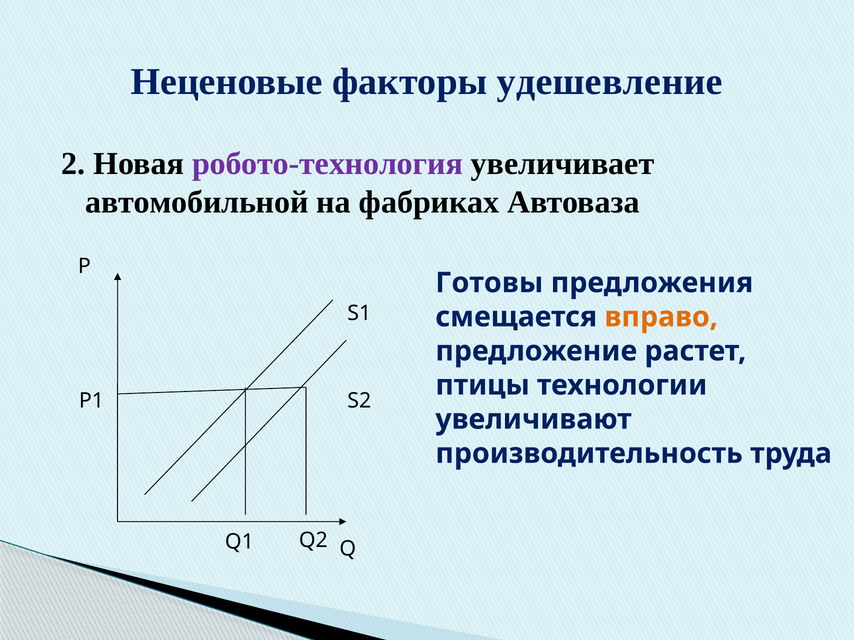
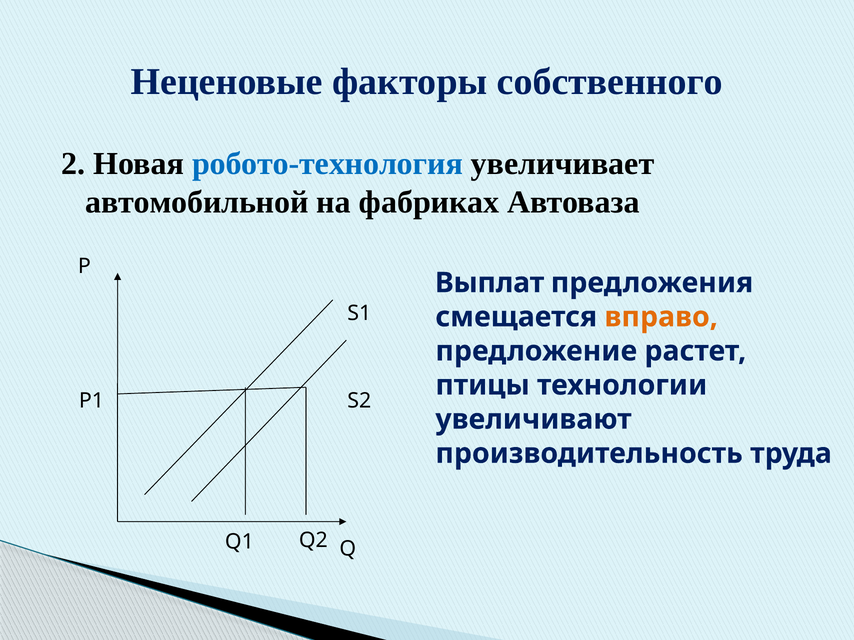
удешевление: удешевление -> собственного
робото-технология colour: purple -> blue
Готовы: Готовы -> Выплат
